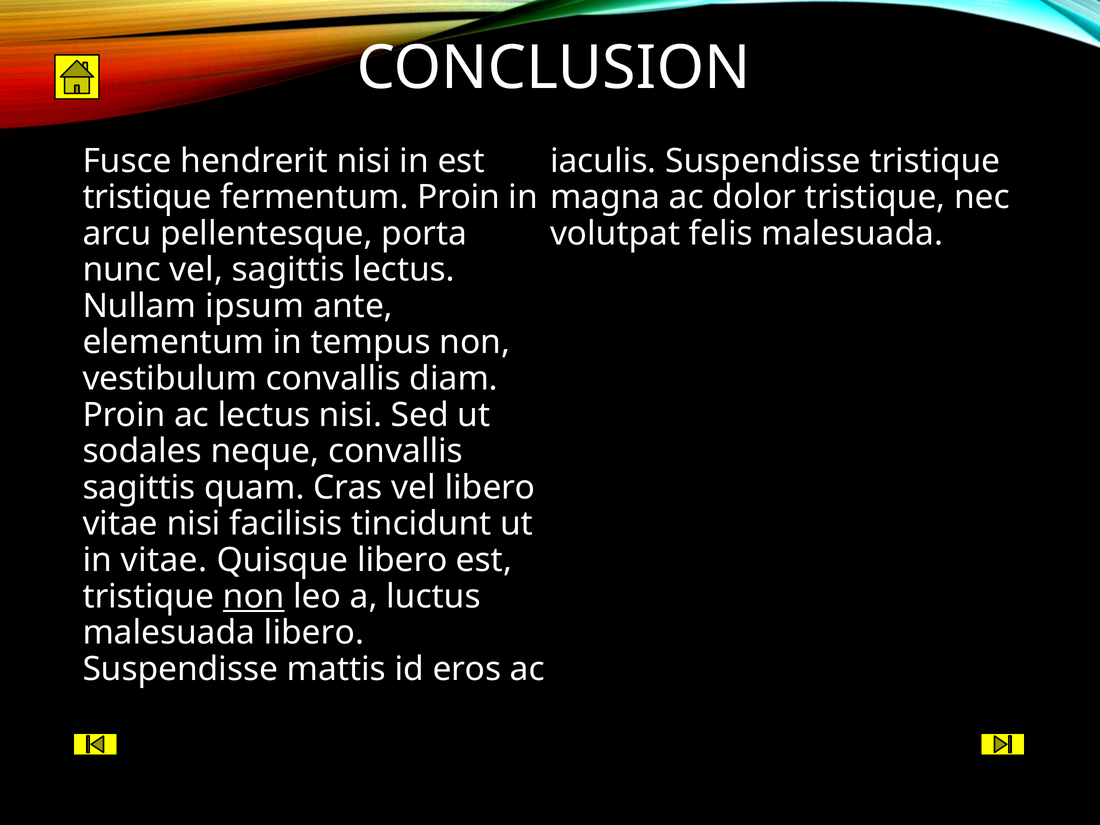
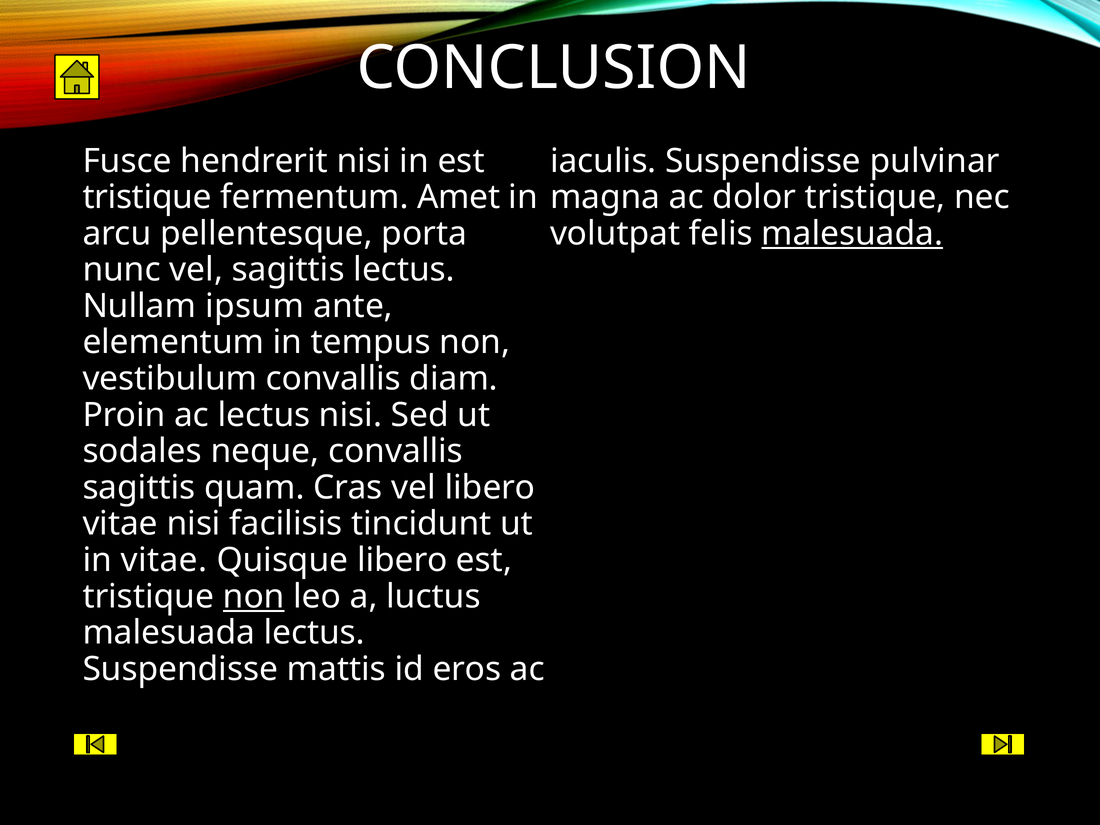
Suspendisse tristique: tristique -> pulvinar
fermentum Proin: Proin -> Amet
malesuada at (852, 234) underline: none -> present
malesuada libero: libero -> lectus
